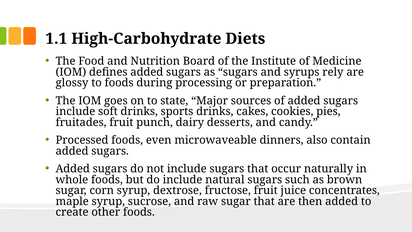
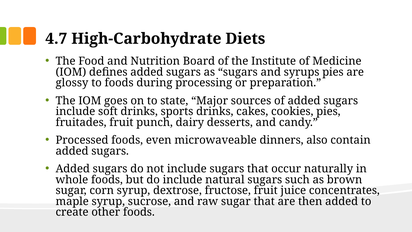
1.1: 1.1 -> 4.7
syrups rely: rely -> pies
